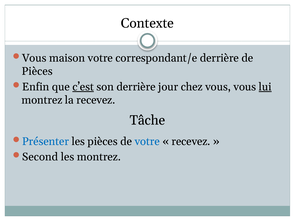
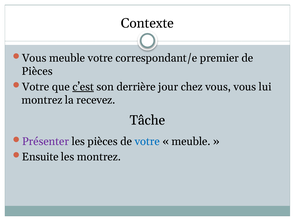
Vous maison: maison -> meuble
correspondant/e derrière: derrière -> premier
Enfin at (36, 87): Enfin -> Votre
lui underline: present -> none
Présenter colour: blue -> purple
recevez at (191, 142): recevez -> meuble
Second: Second -> Ensuite
